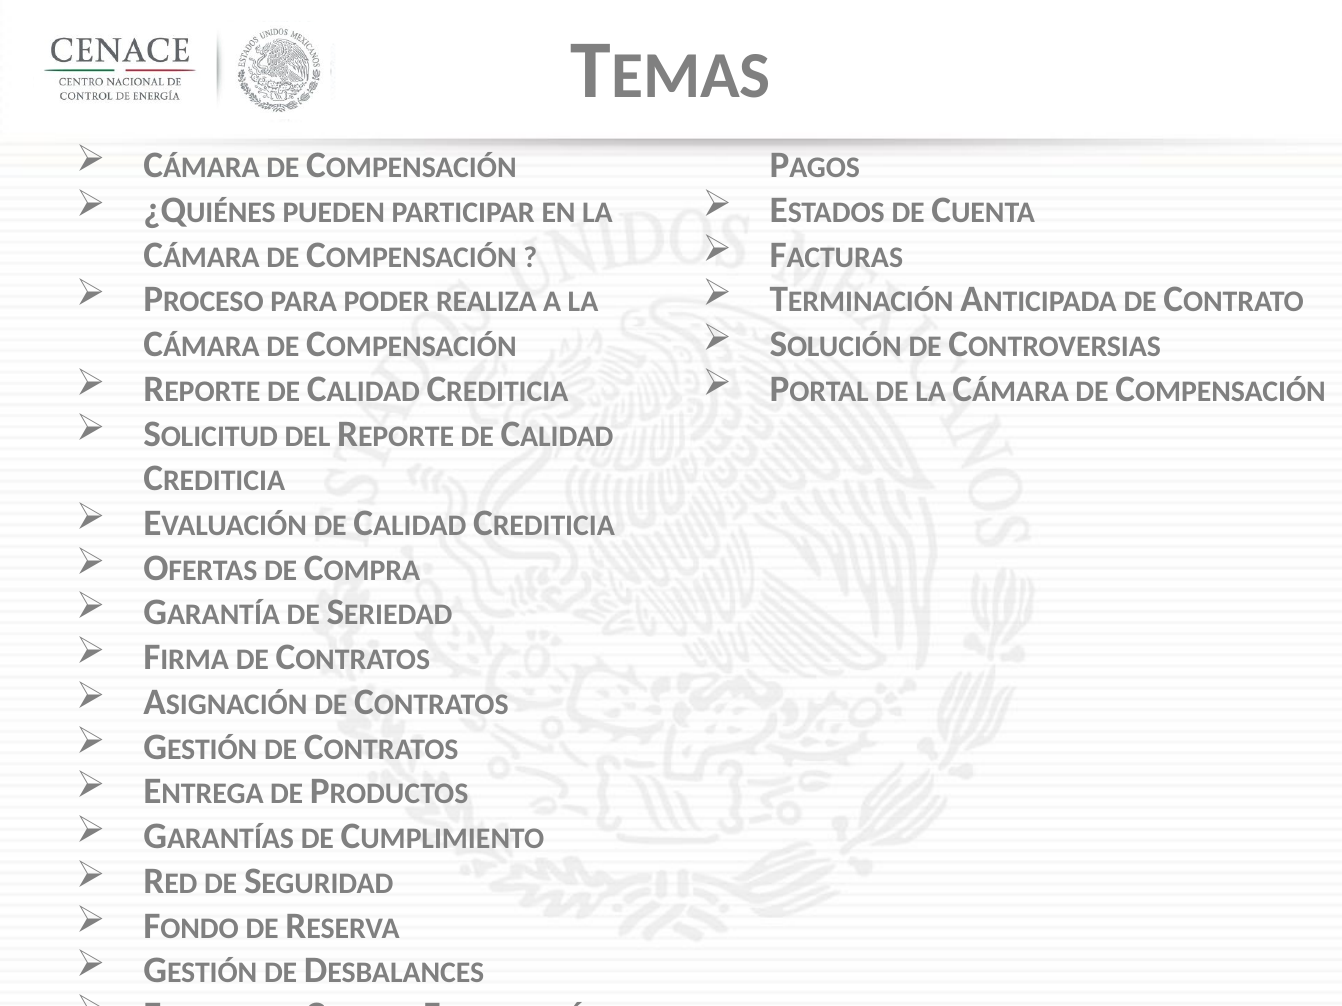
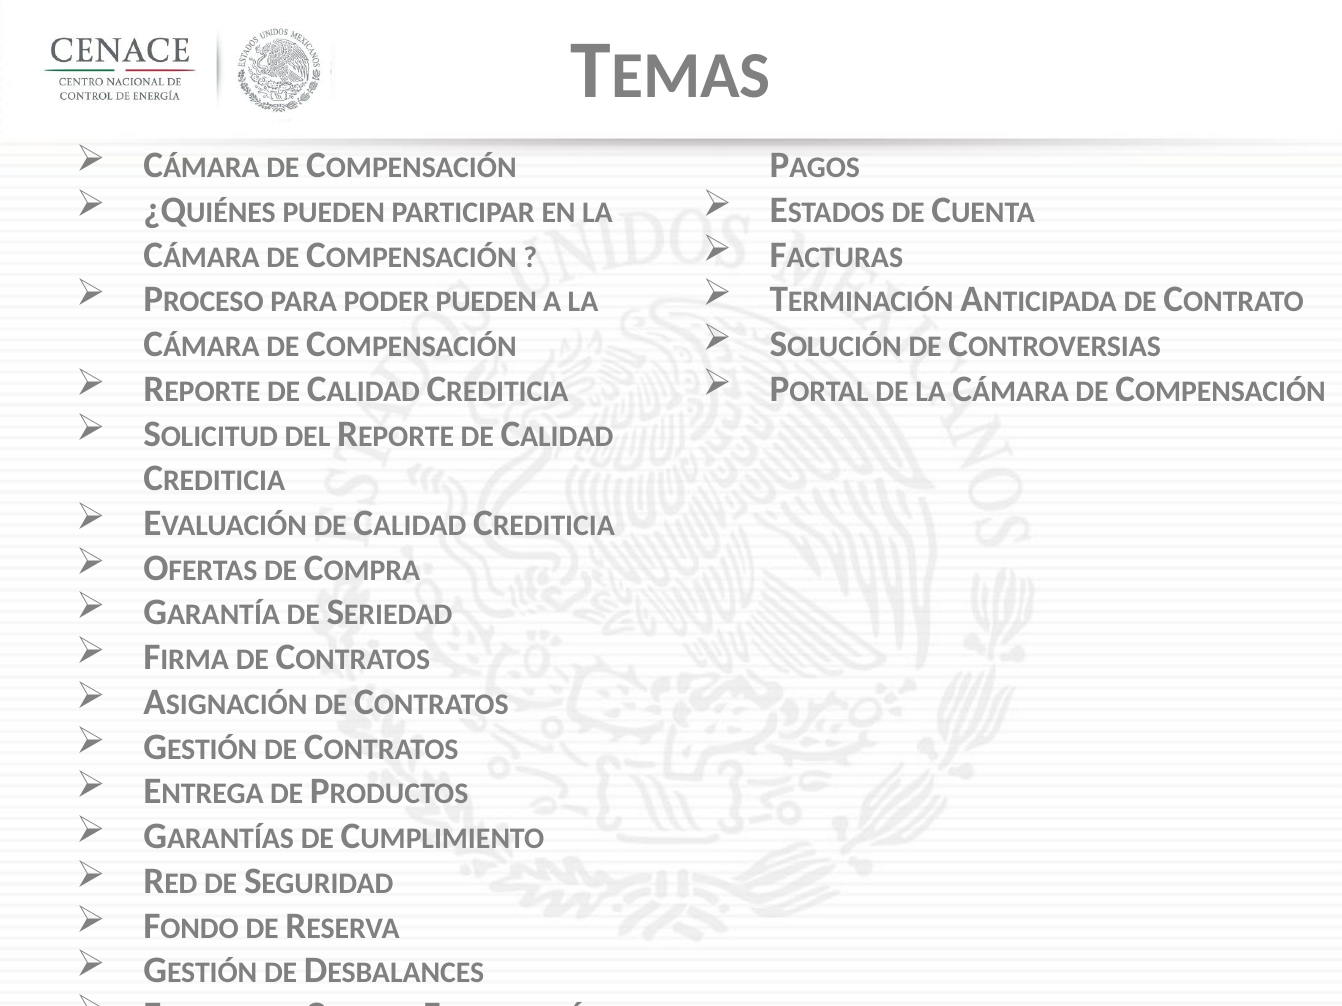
PODER REALIZA: REALIZA -> PUEDEN
